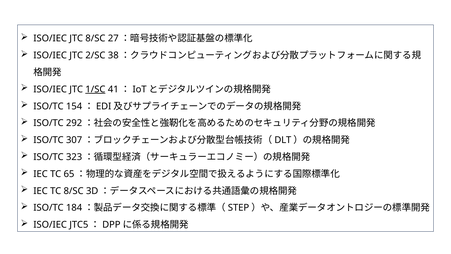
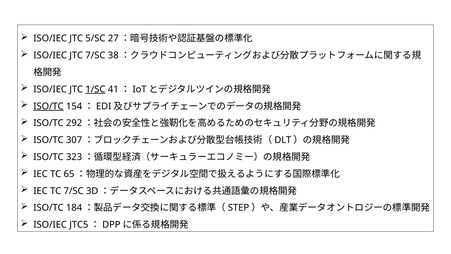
JTC 8/SC: 8/SC -> 5/SC
JTC 2/SC: 2/SC -> 7/SC
ISO/TC at (48, 106) underline: none -> present
TC 8/SC: 8/SC -> 7/SC
